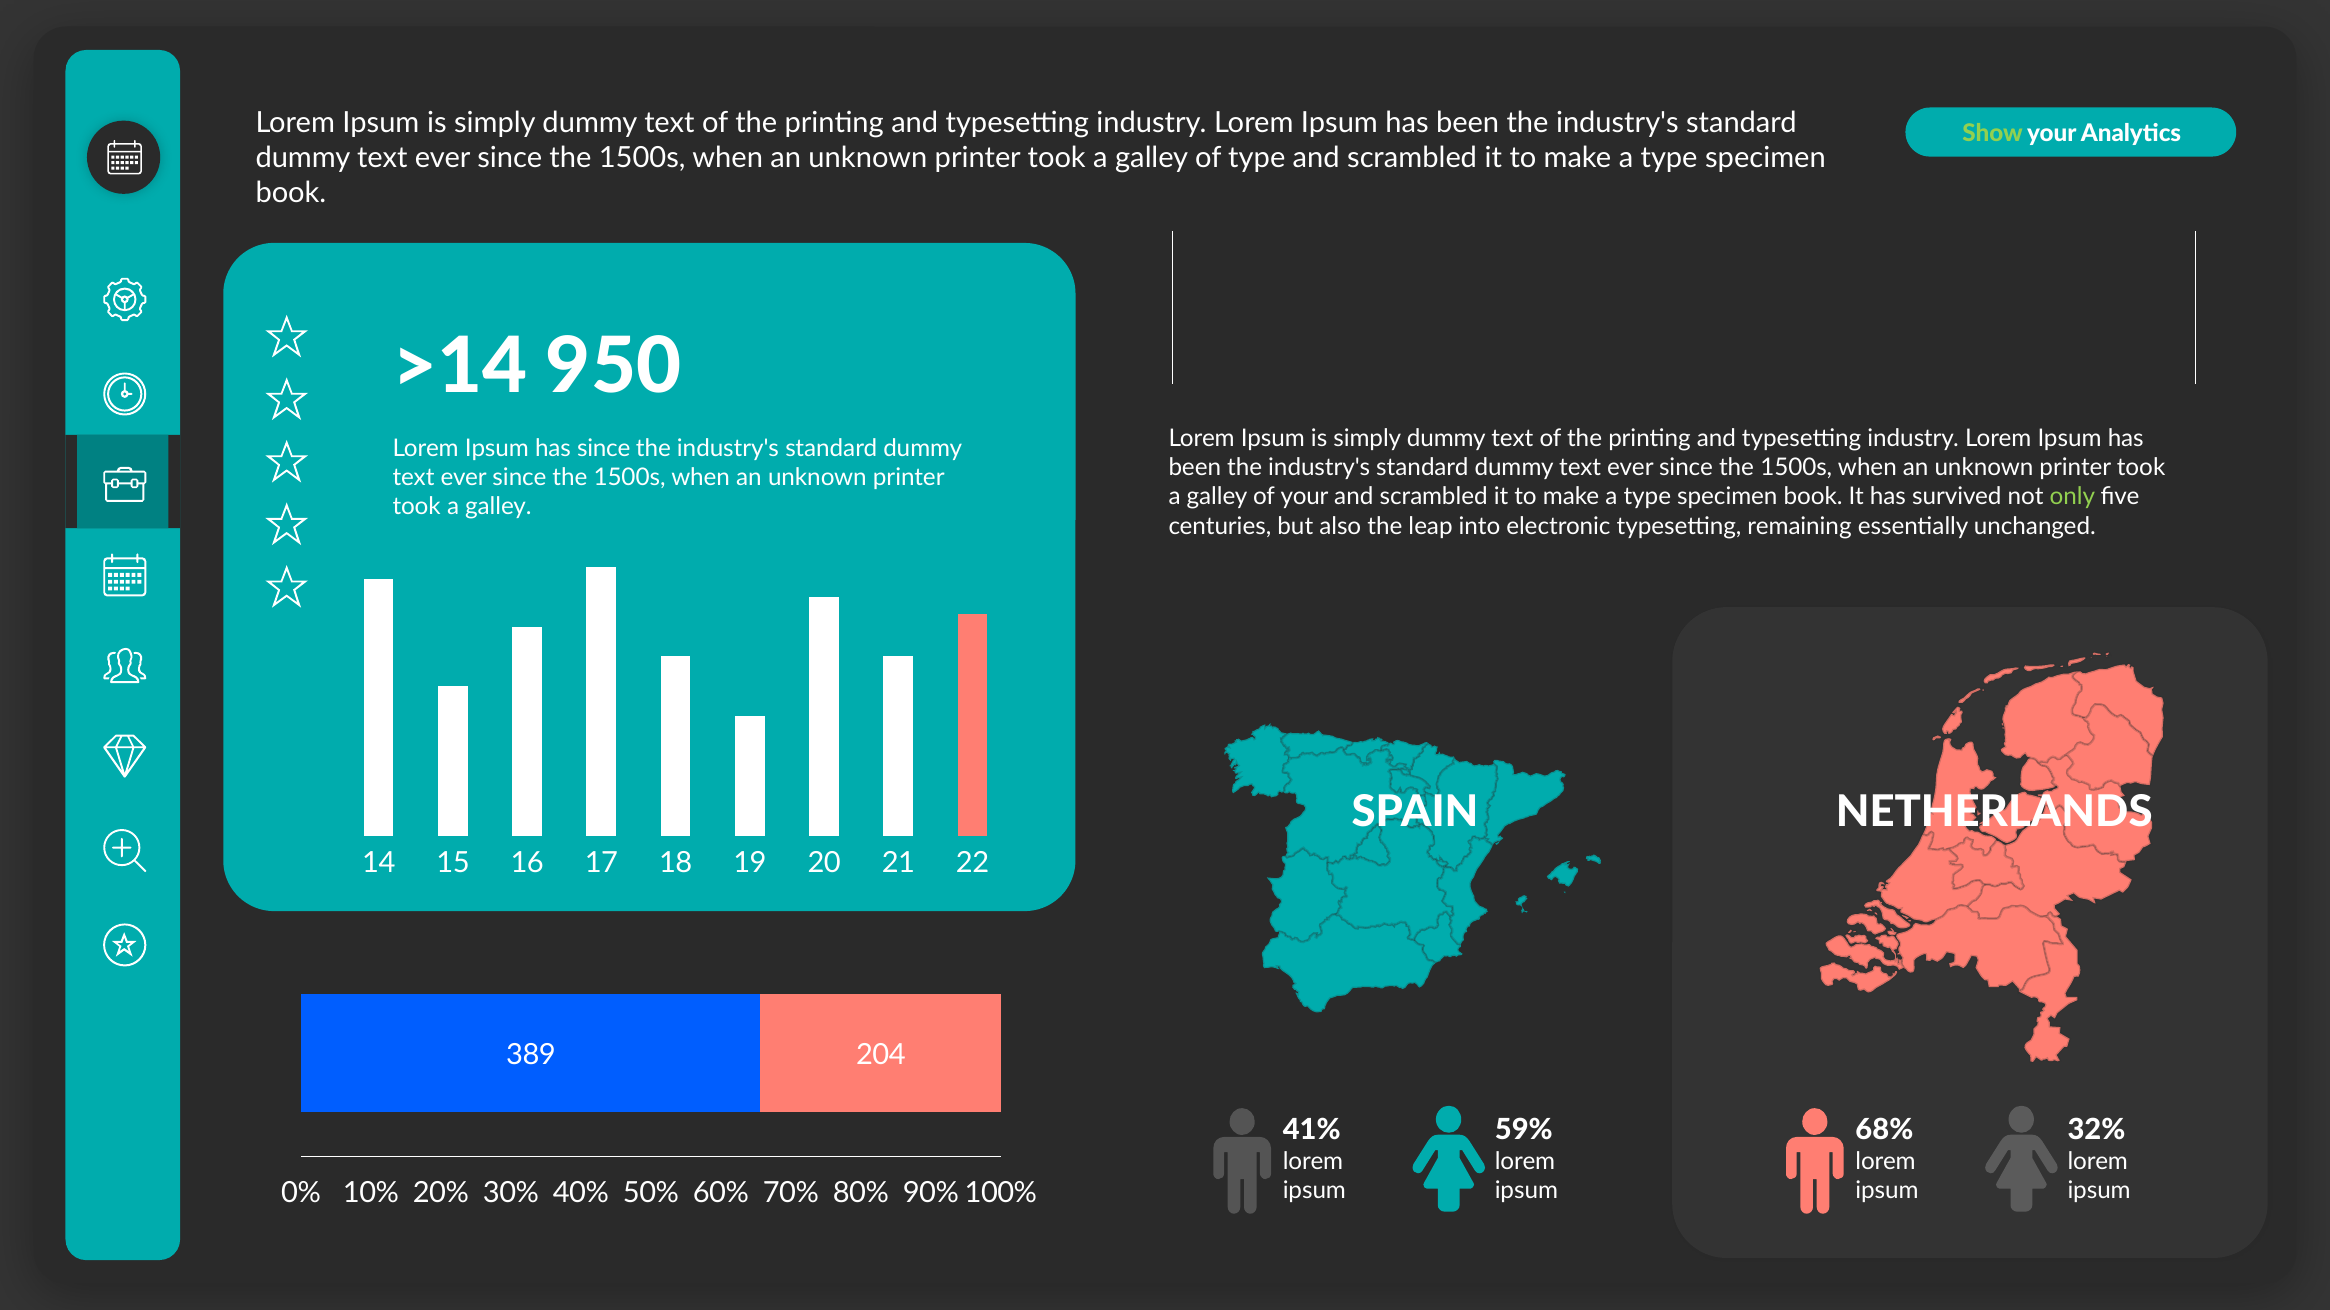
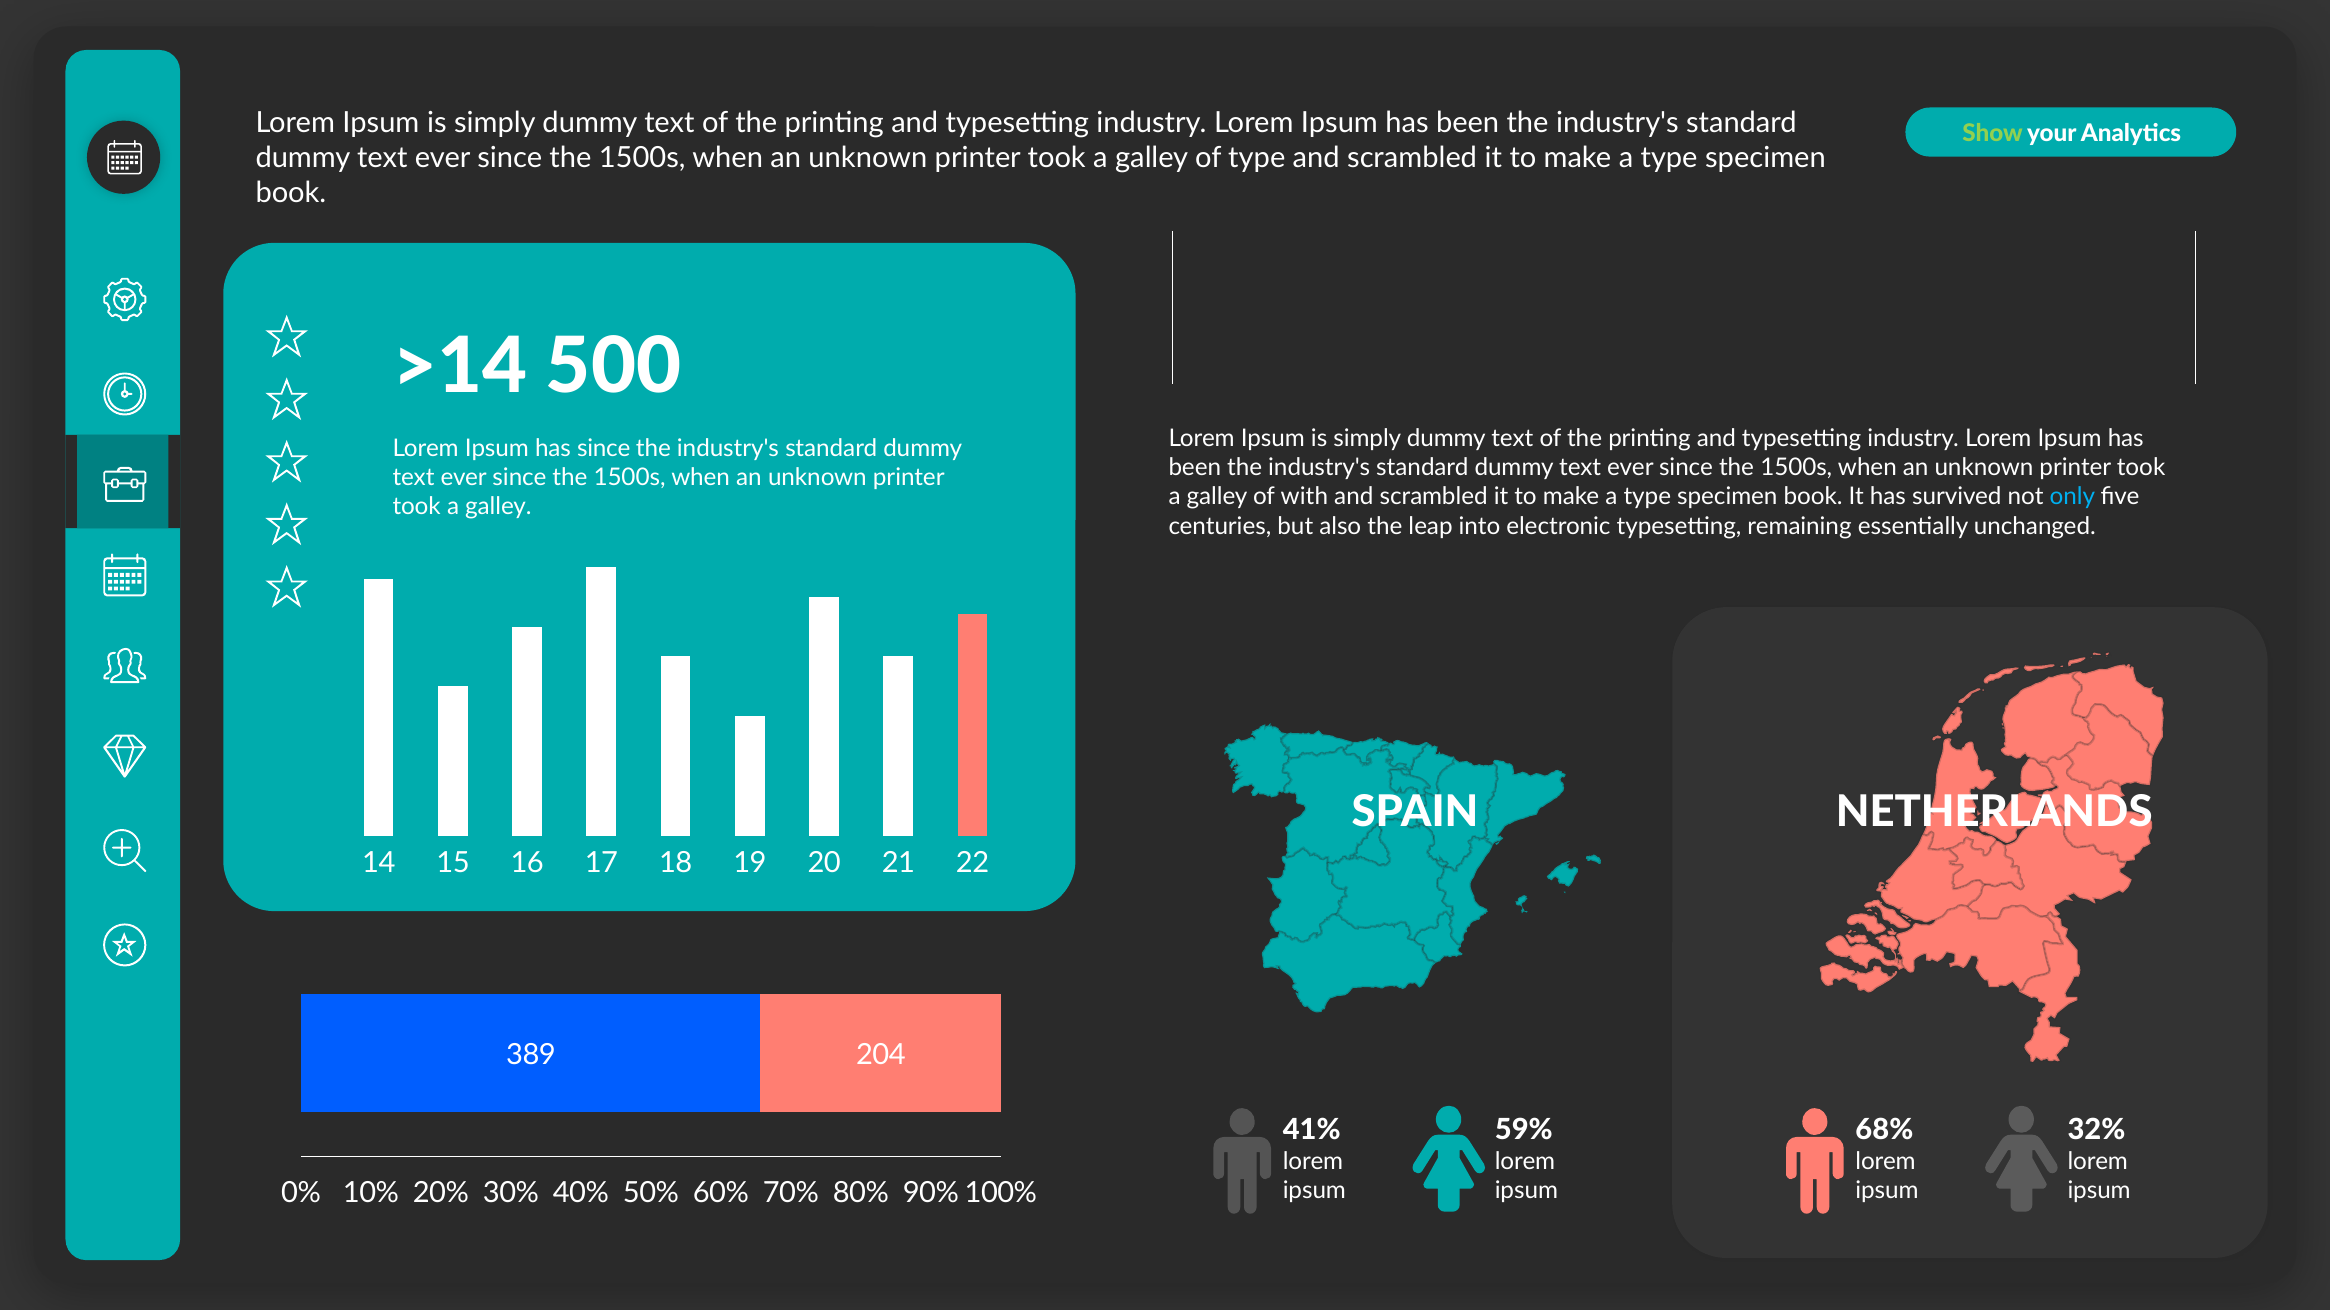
950: 950 -> 500
of your: your -> with
only colour: light green -> light blue
